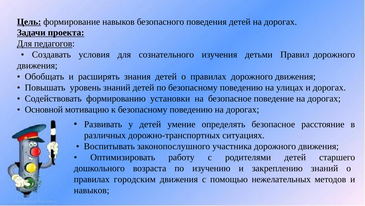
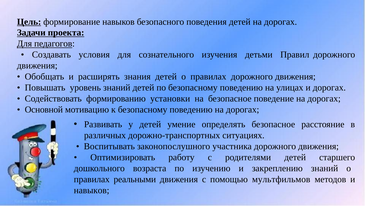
городским: городским -> реальными
нежелательных: нежелательных -> мультфильмов
